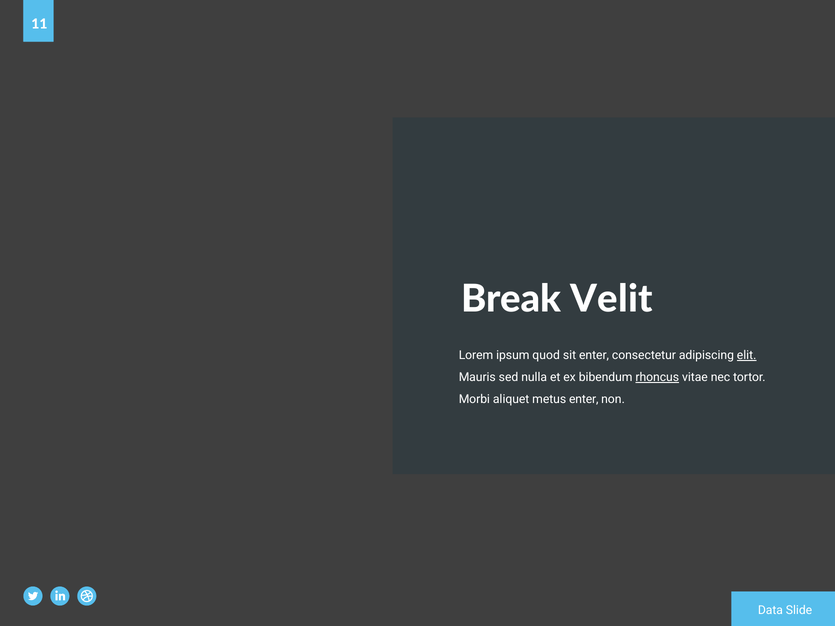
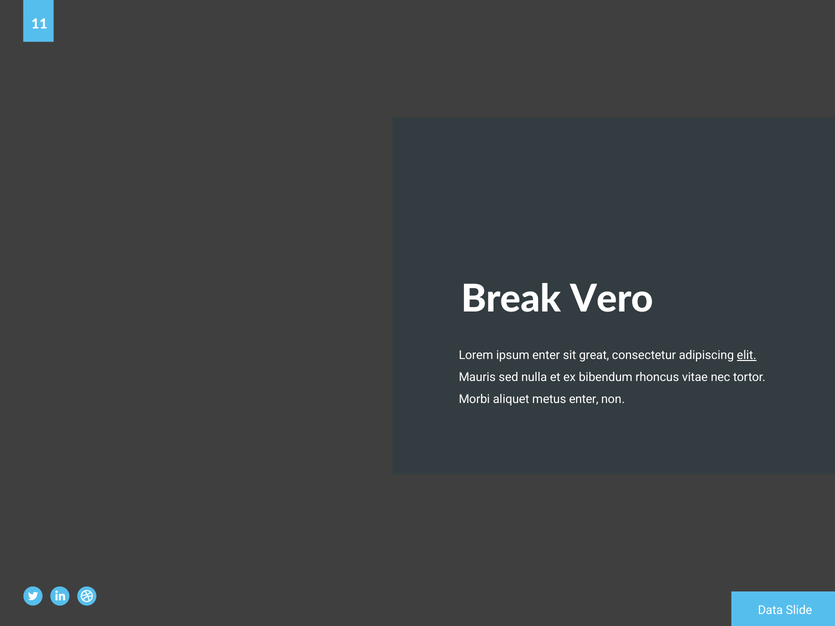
Velit: Velit -> Vero
ipsum quod: quod -> enter
sit enter: enter -> great
rhoncus underline: present -> none
